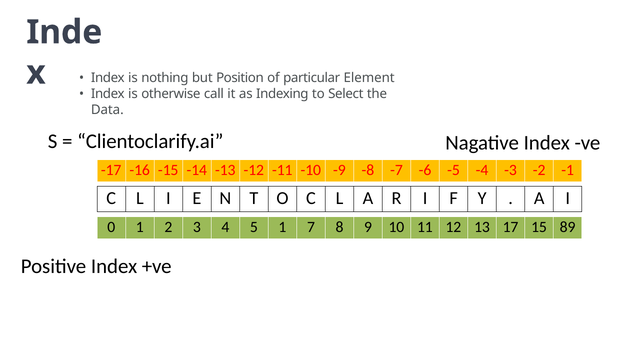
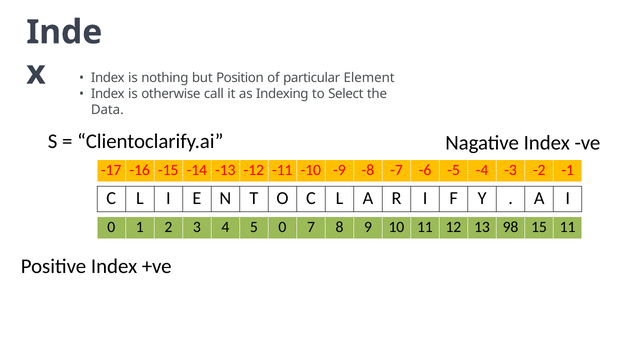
5 1: 1 -> 0
17: 17 -> 98
15 89: 89 -> 11
